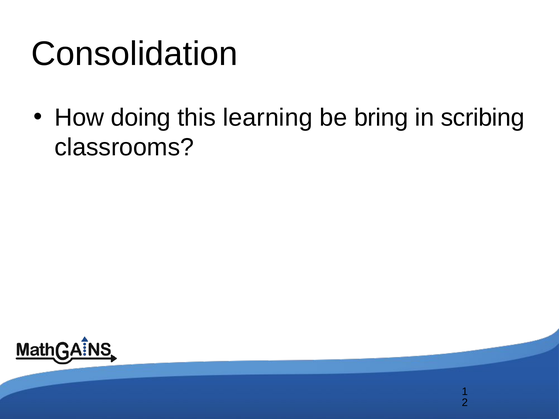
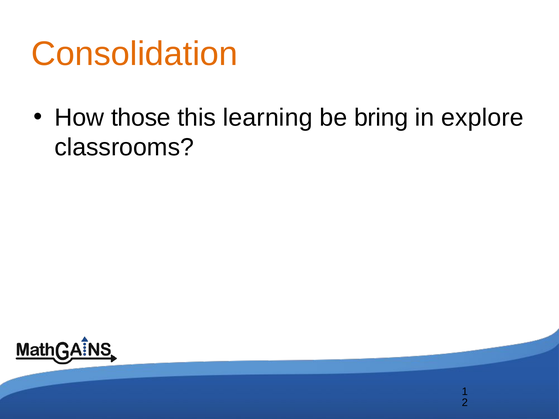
Consolidation colour: black -> orange
doing: doing -> those
scribing: scribing -> explore
